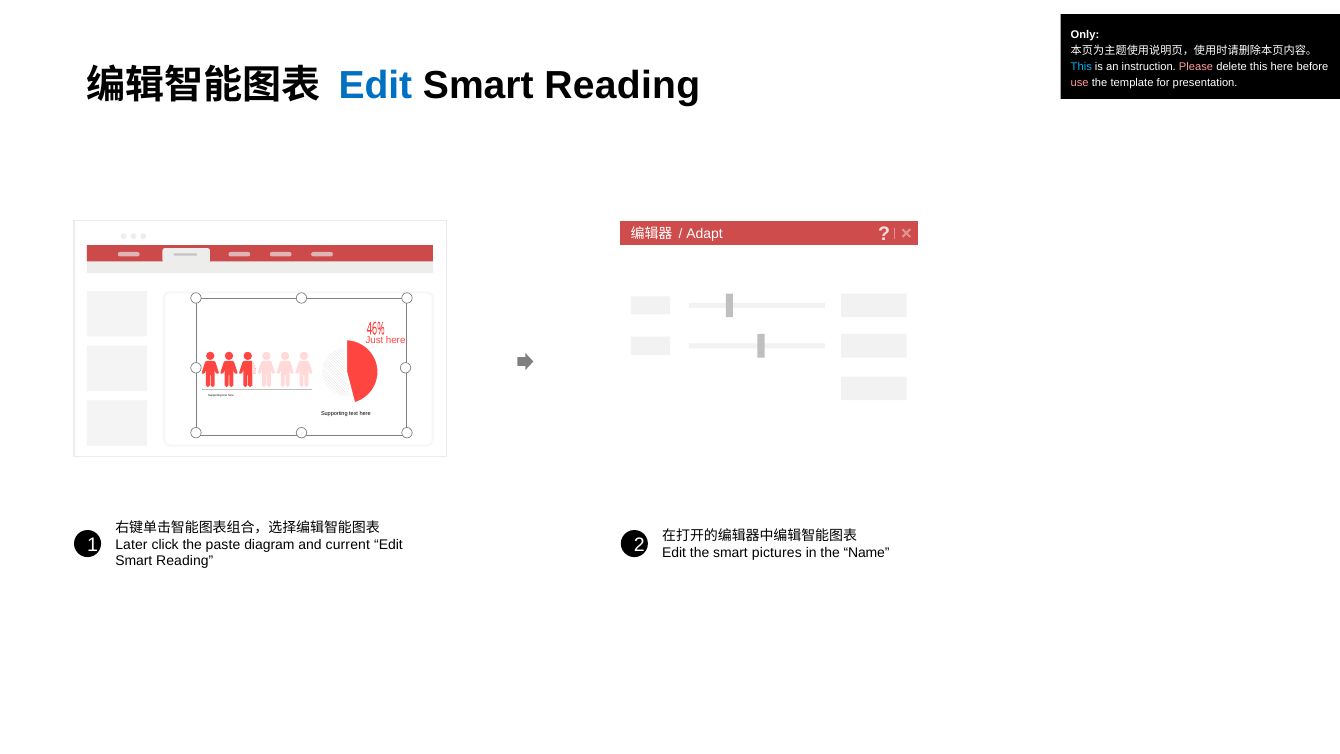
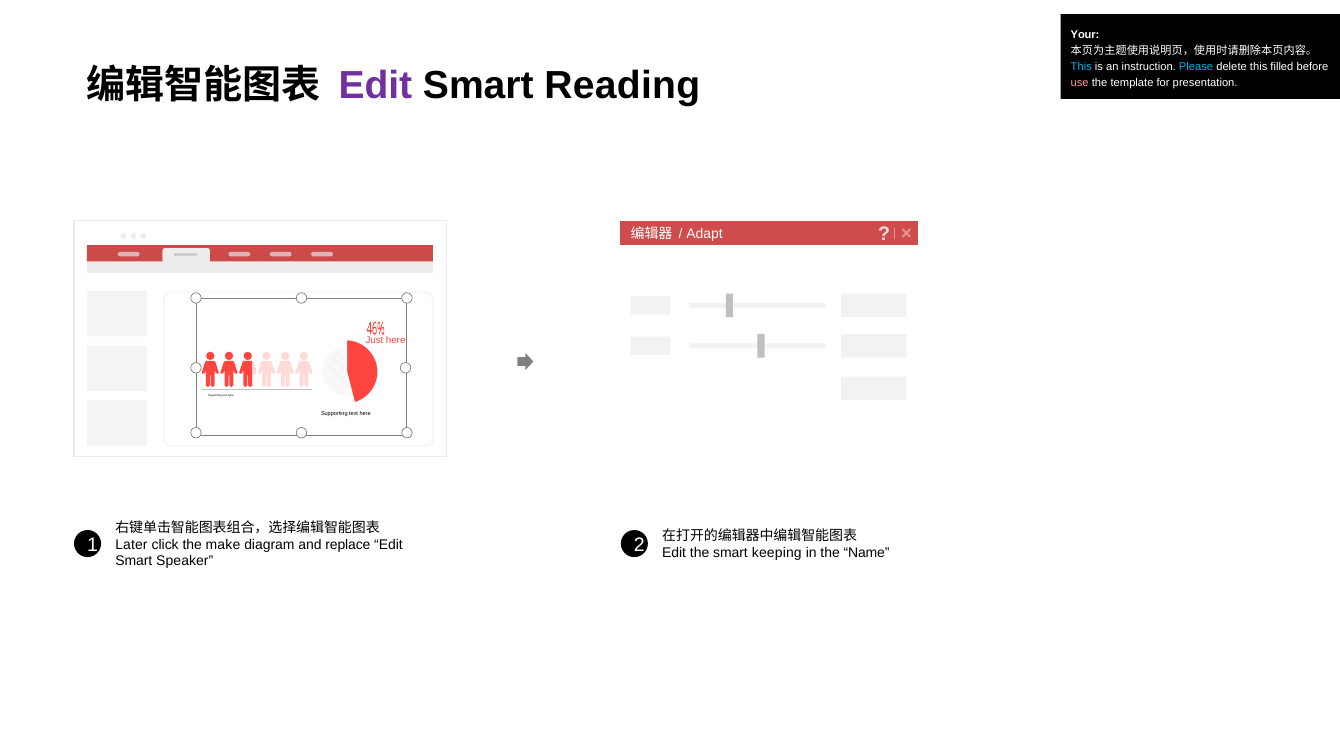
Only: Only -> Your
Please colour: pink -> light blue
this here: here -> filled
Edit at (375, 85) colour: blue -> purple
paste: paste -> make
current: current -> replace
pictures: pictures -> keeping
Reading at (185, 561): Reading -> Speaker
